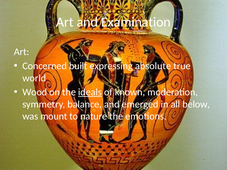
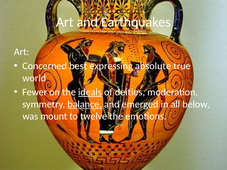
Examination: Examination -> Earthquakes
built: built -> best
Wood: Wood -> Fewer
known: known -> deities
balance underline: none -> present
nature: nature -> twelve
